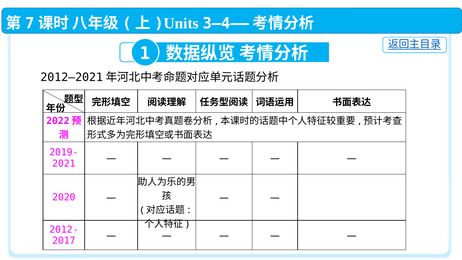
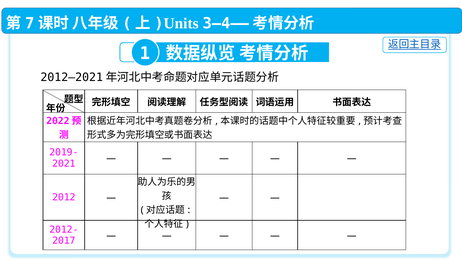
2020: 2020 -> 2012
